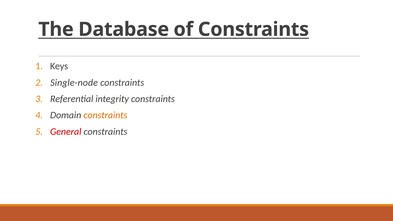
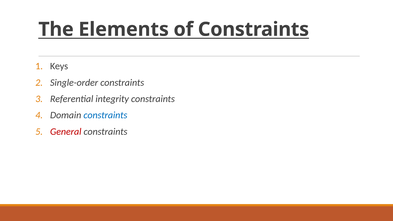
Database: Database -> Elements
Single-node: Single-node -> Single-order
constraints at (105, 115) colour: orange -> blue
